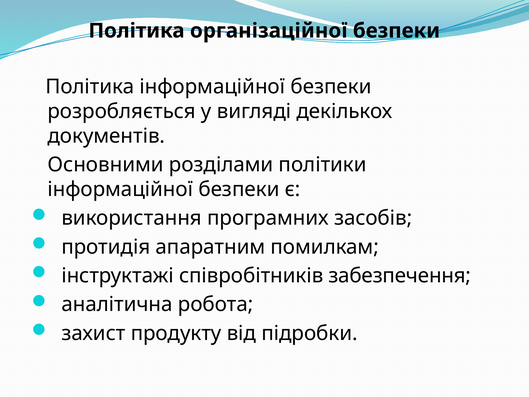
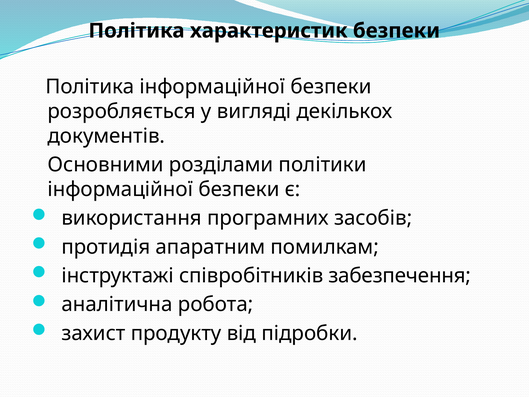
організаційної: організаційної -> характеристик
